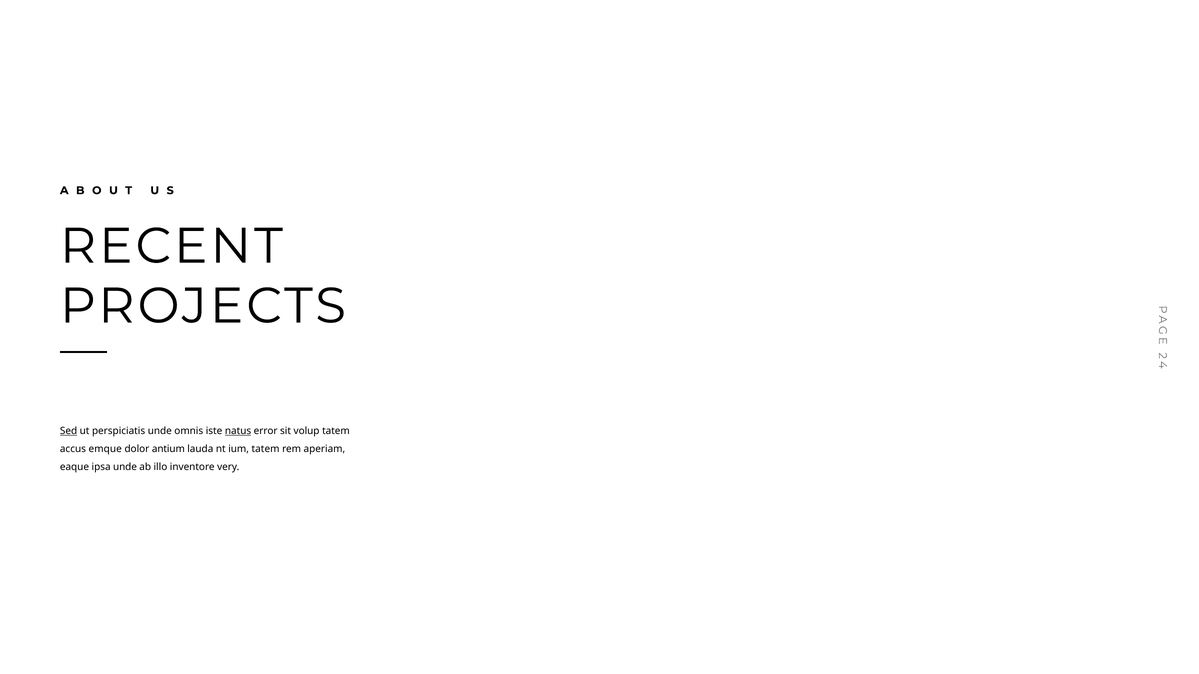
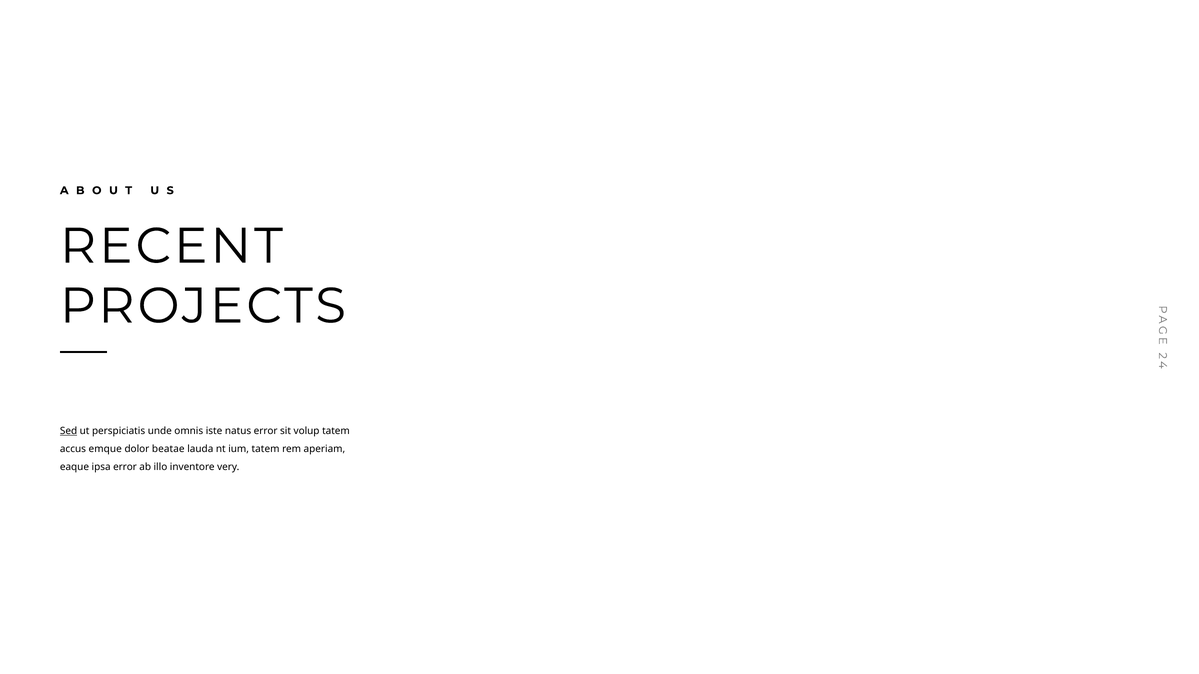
natus underline: present -> none
antium: antium -> beatae
ipsa unde: unde -> error
